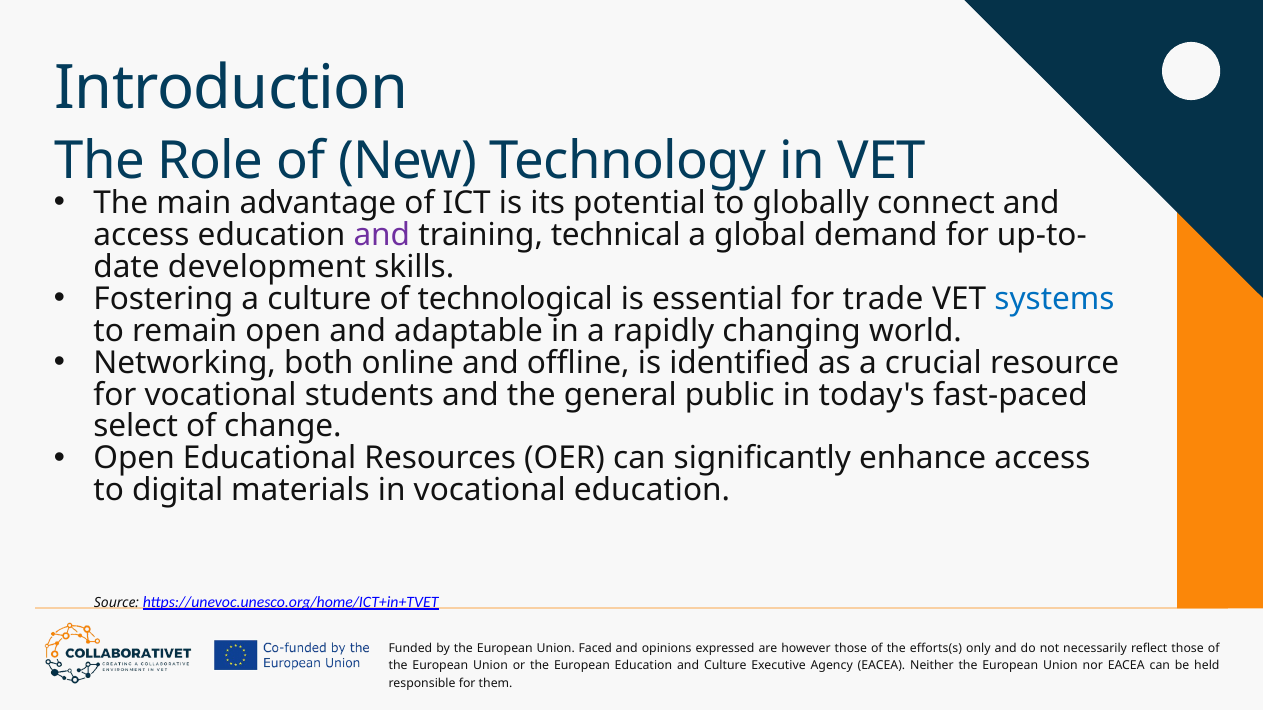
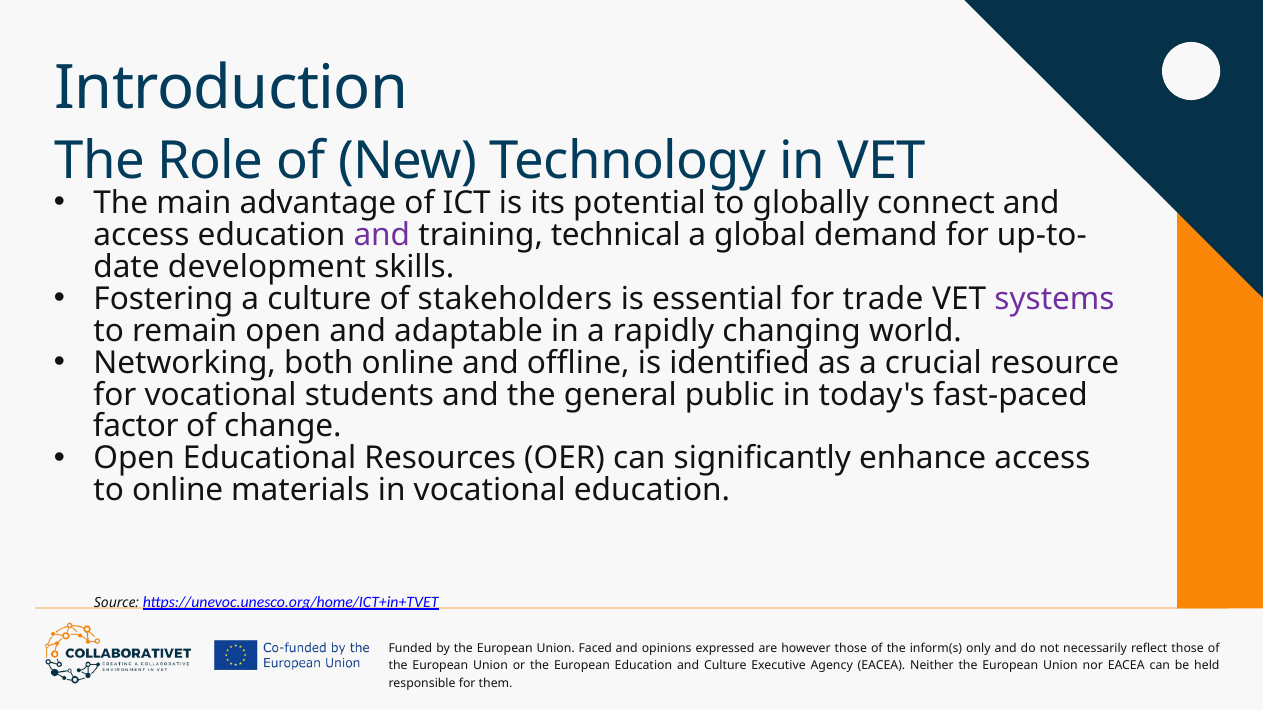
technological: technological -> stakeholders
systems colour: blue -> purple
select: select -> factor
to digital: digital -> online
efforts(s: efforts(s -> inform(s
